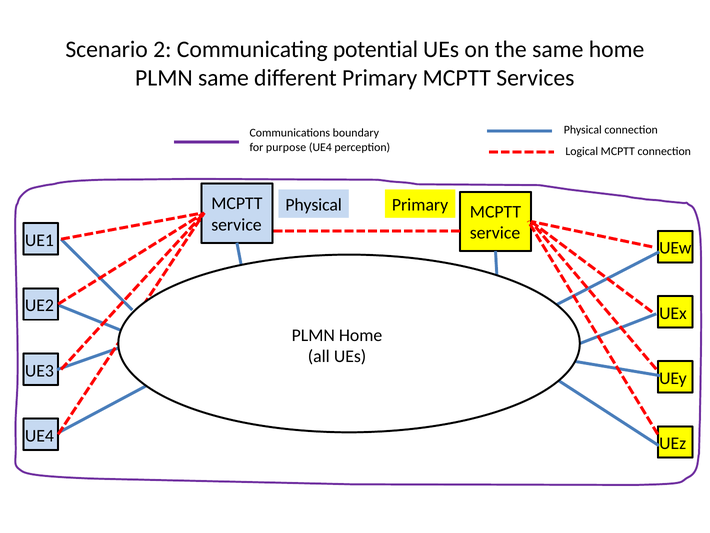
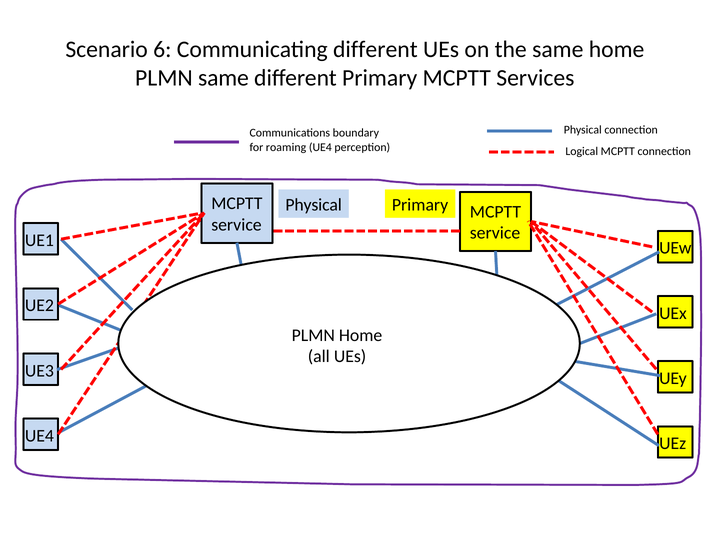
2: 2 -> 6
Communicating potential: potential -> different
purpose: purpose -> roaming
